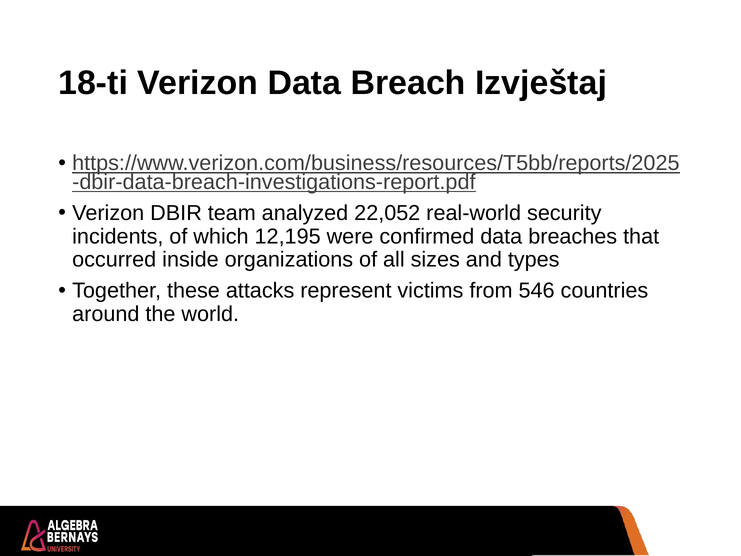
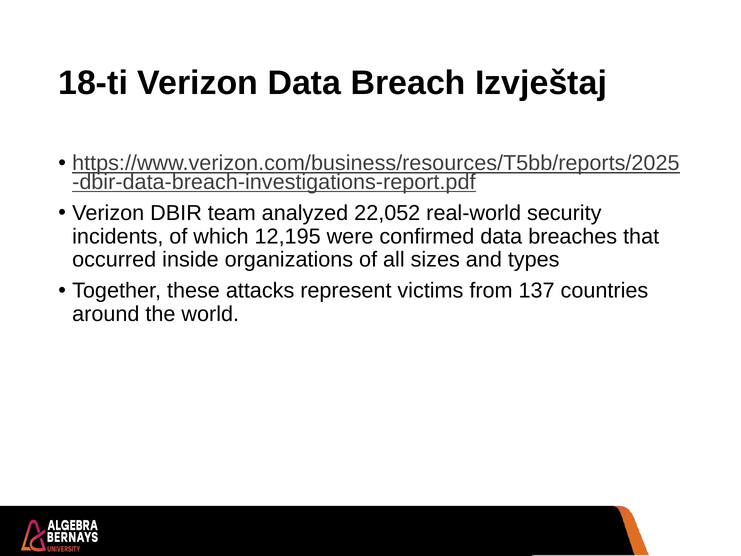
546: 546 -> 137
